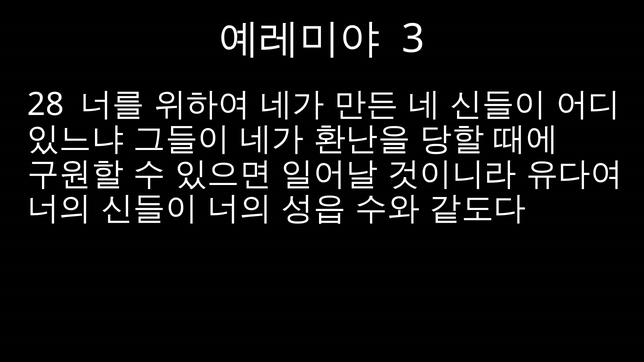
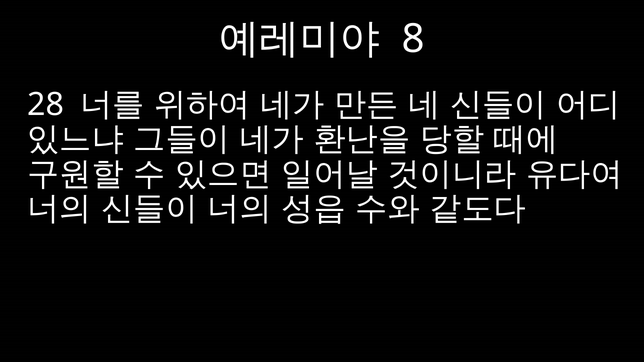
3: 3 -> 8
